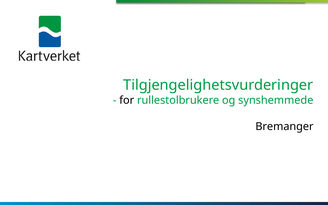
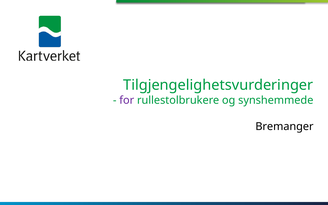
for colour: black -> purple
